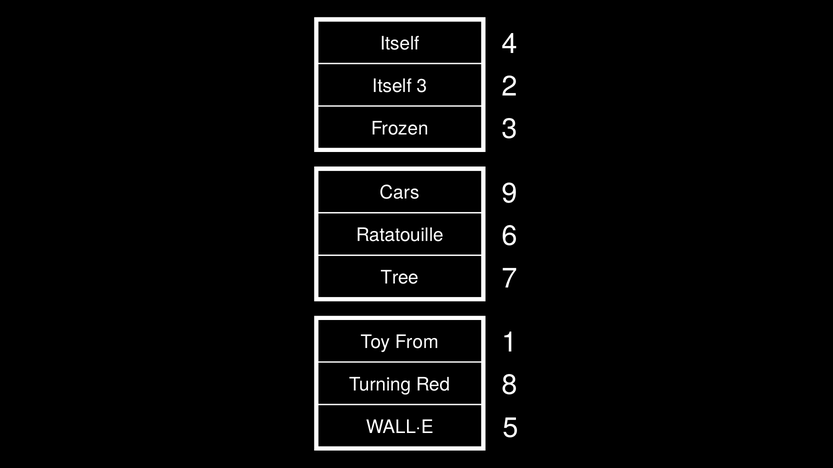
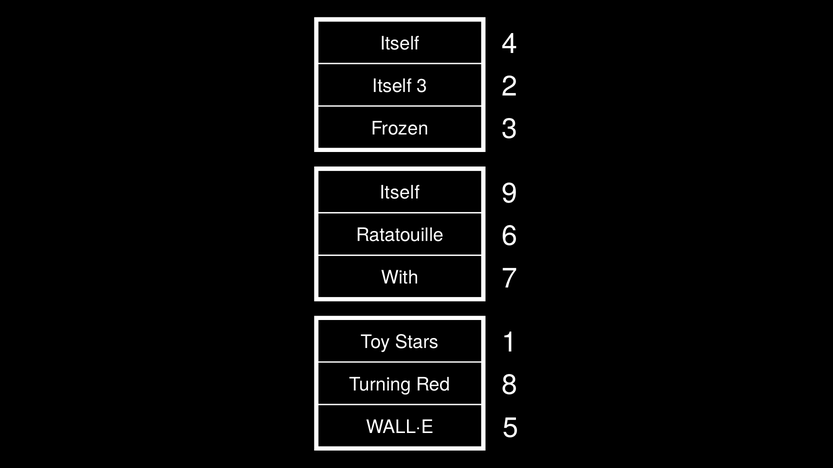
Cars at (400, 193): Cars -> Itself
Tree: Tree -> With
From: From -> Stars
